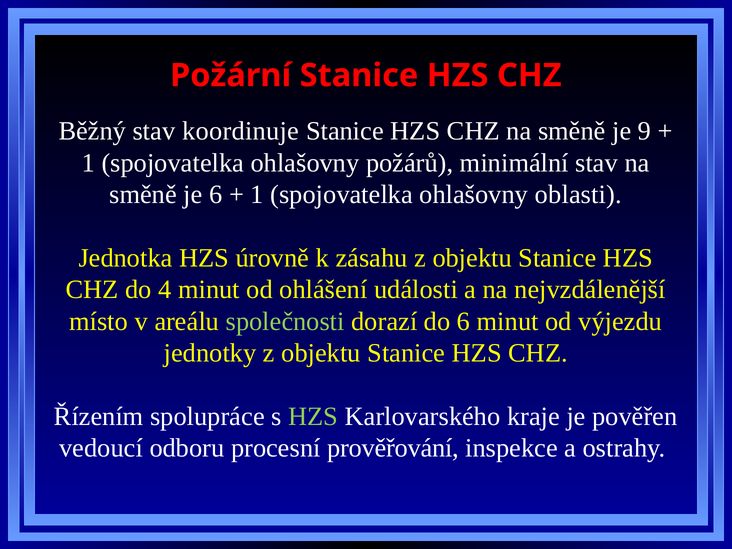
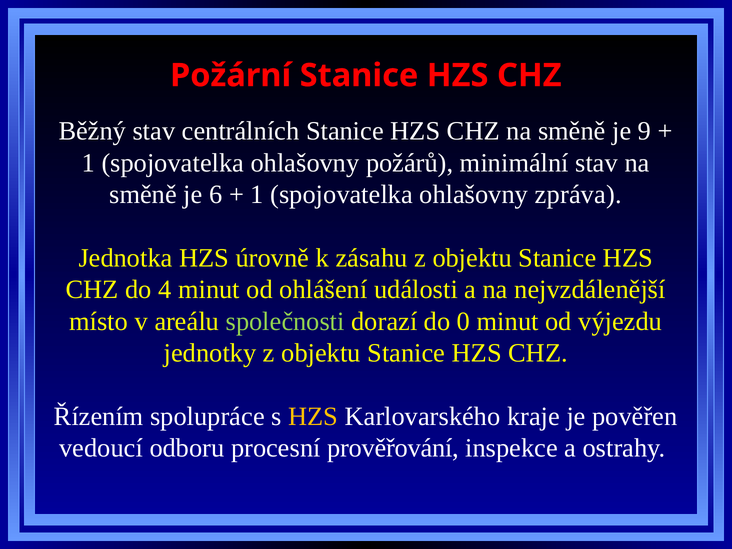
koordinuje: koordinuje -> centrálních
oblasti: oblasti -> zpráva
do 6: 6 -> 0
HZS at (313, 416) colour: light green -> yellow
